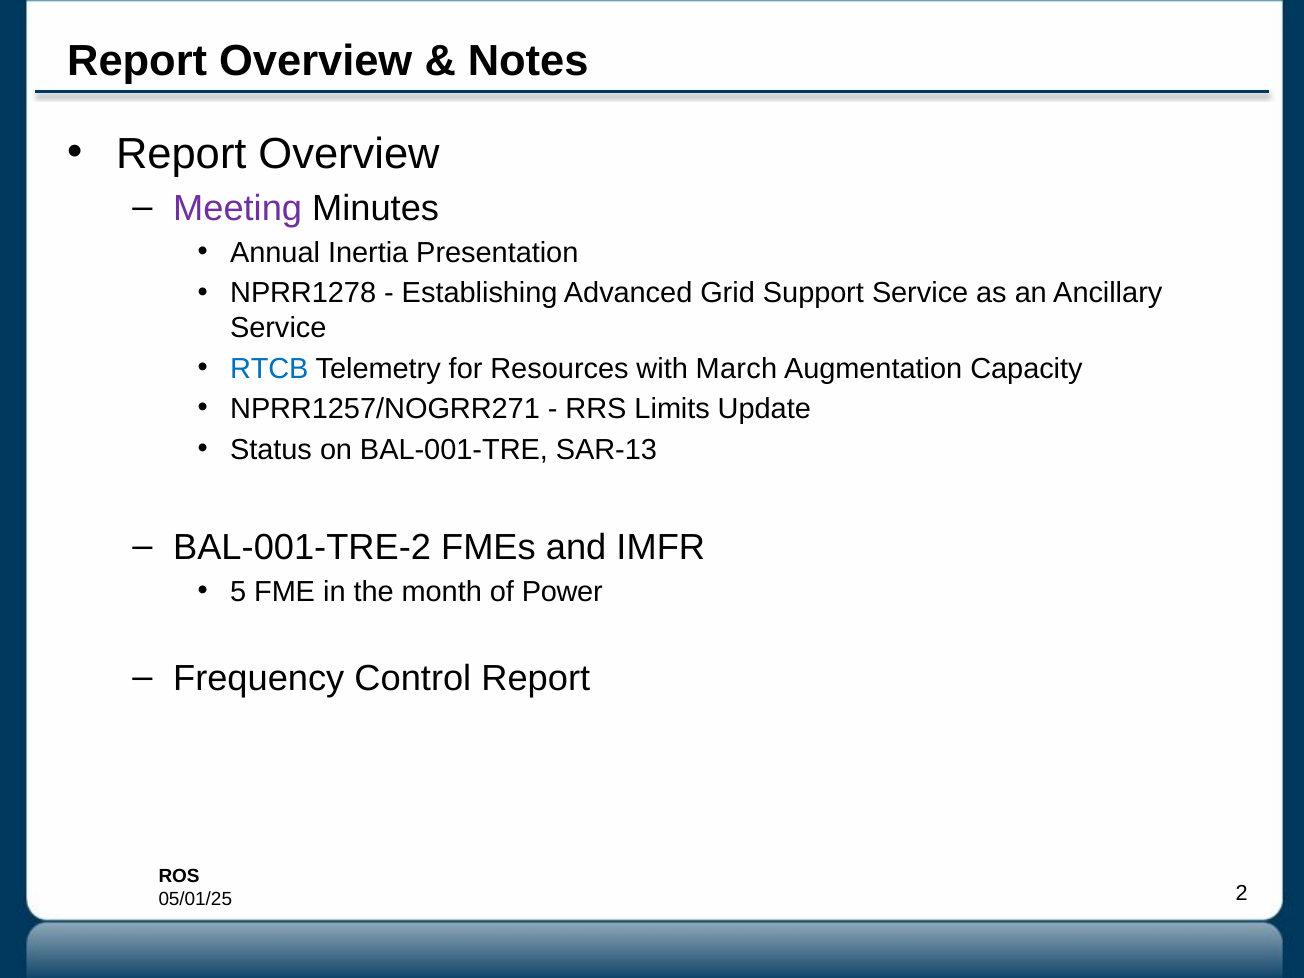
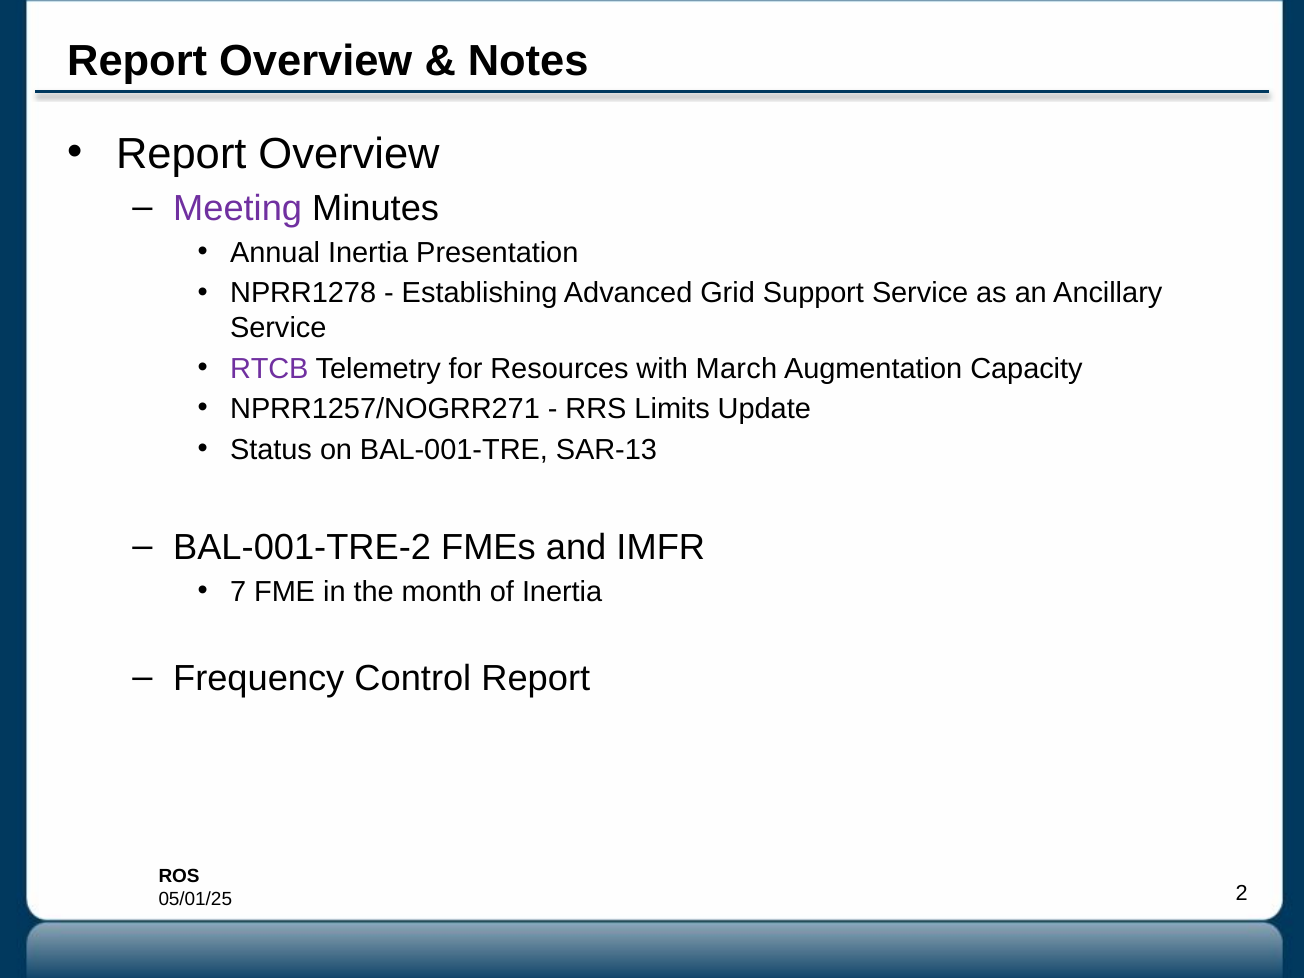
RTCB colour: blue -> purple
5: 5 -> 7
of Power: Power -> Inertia
